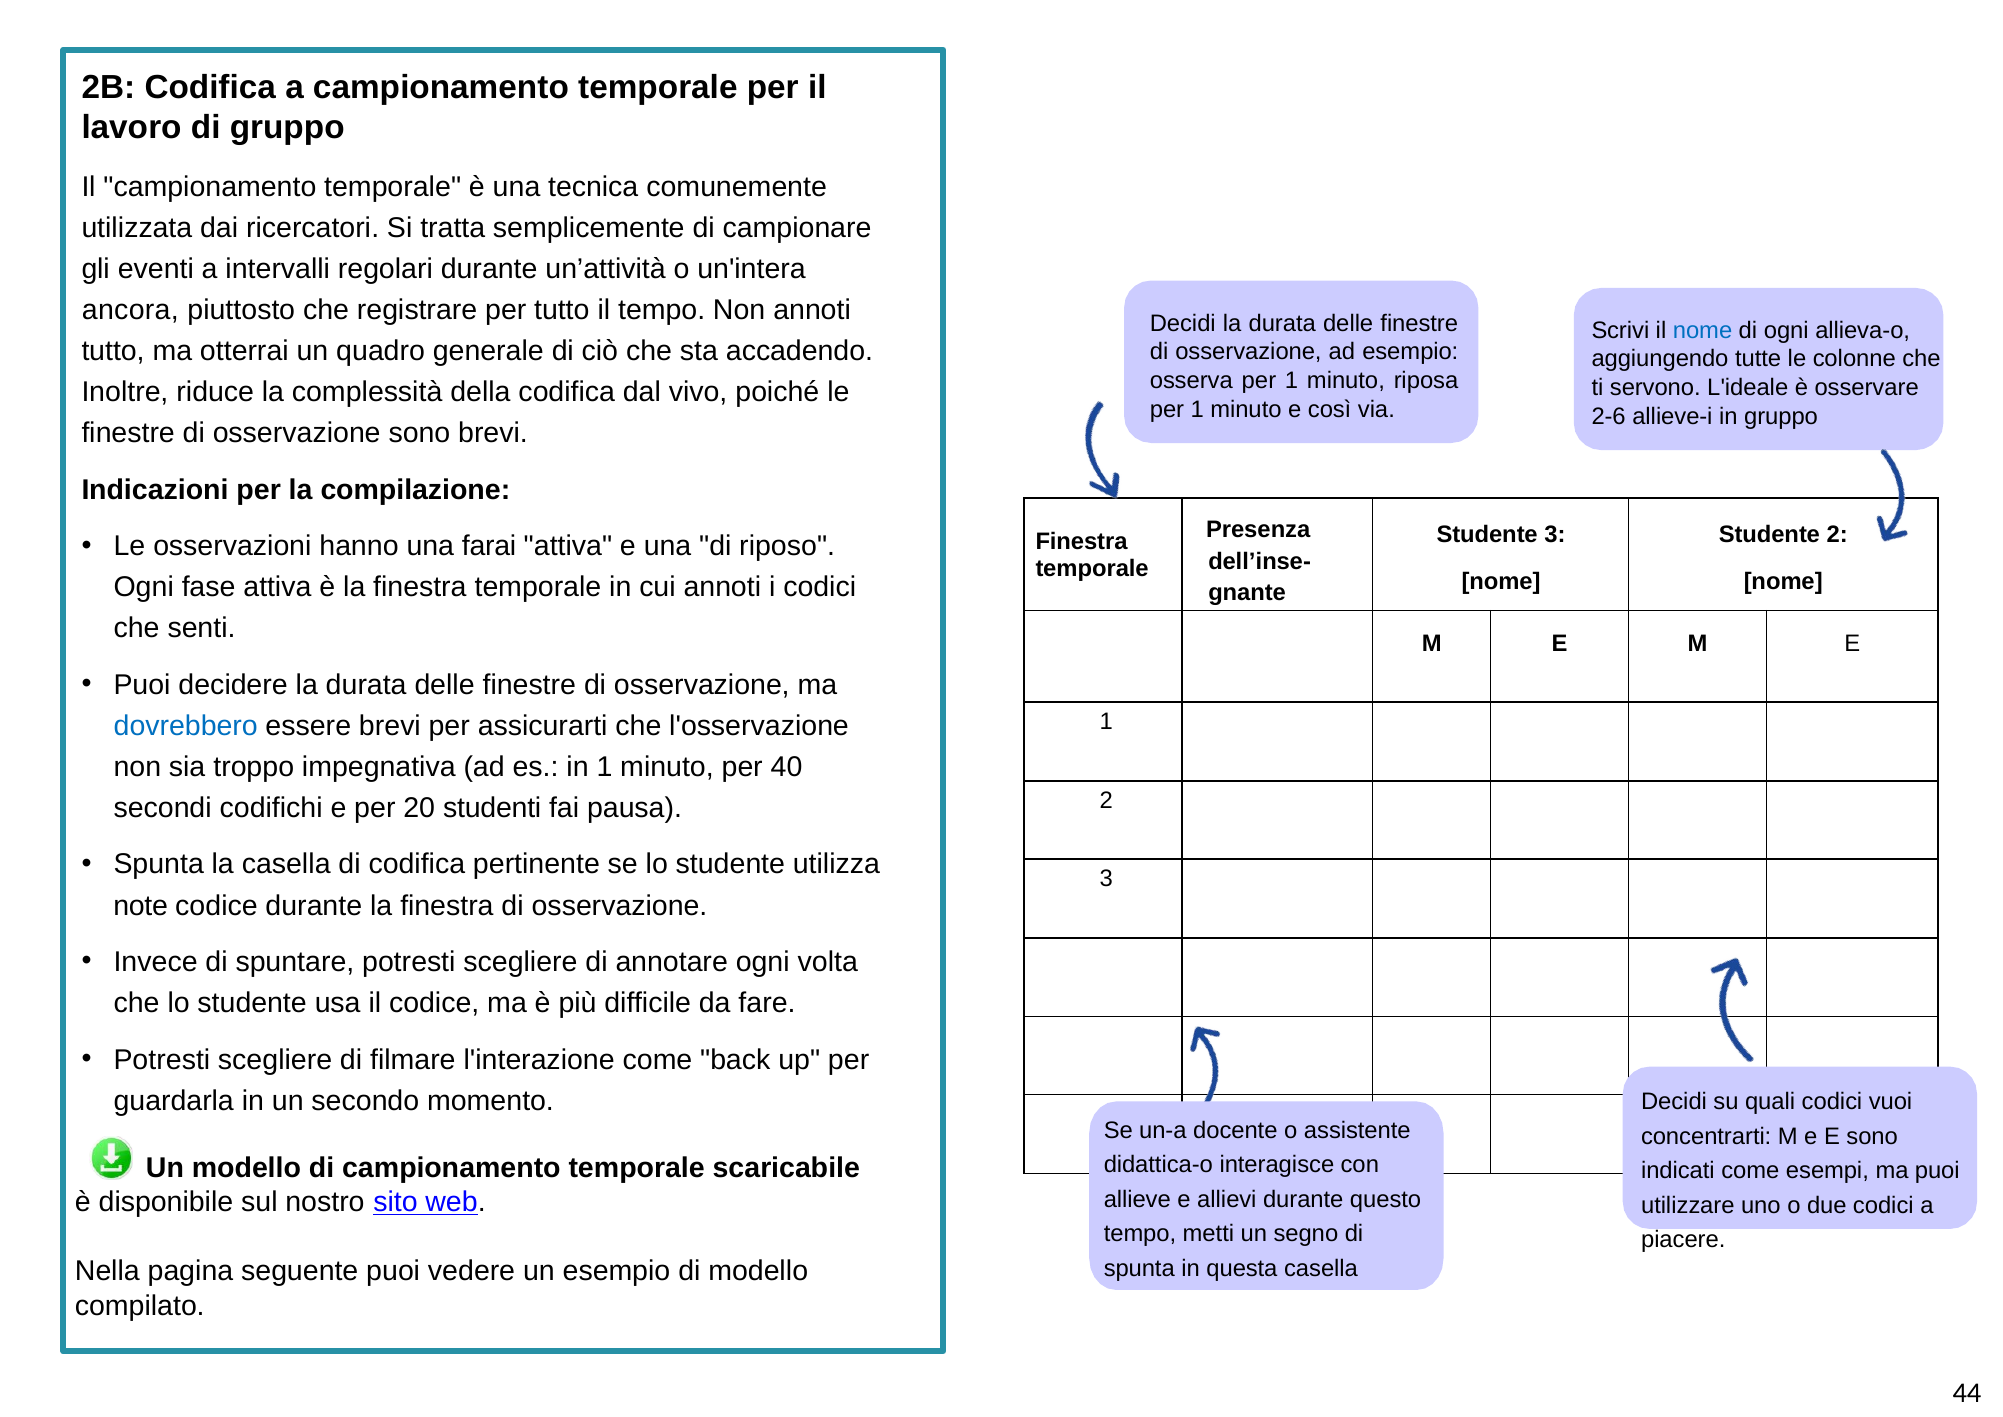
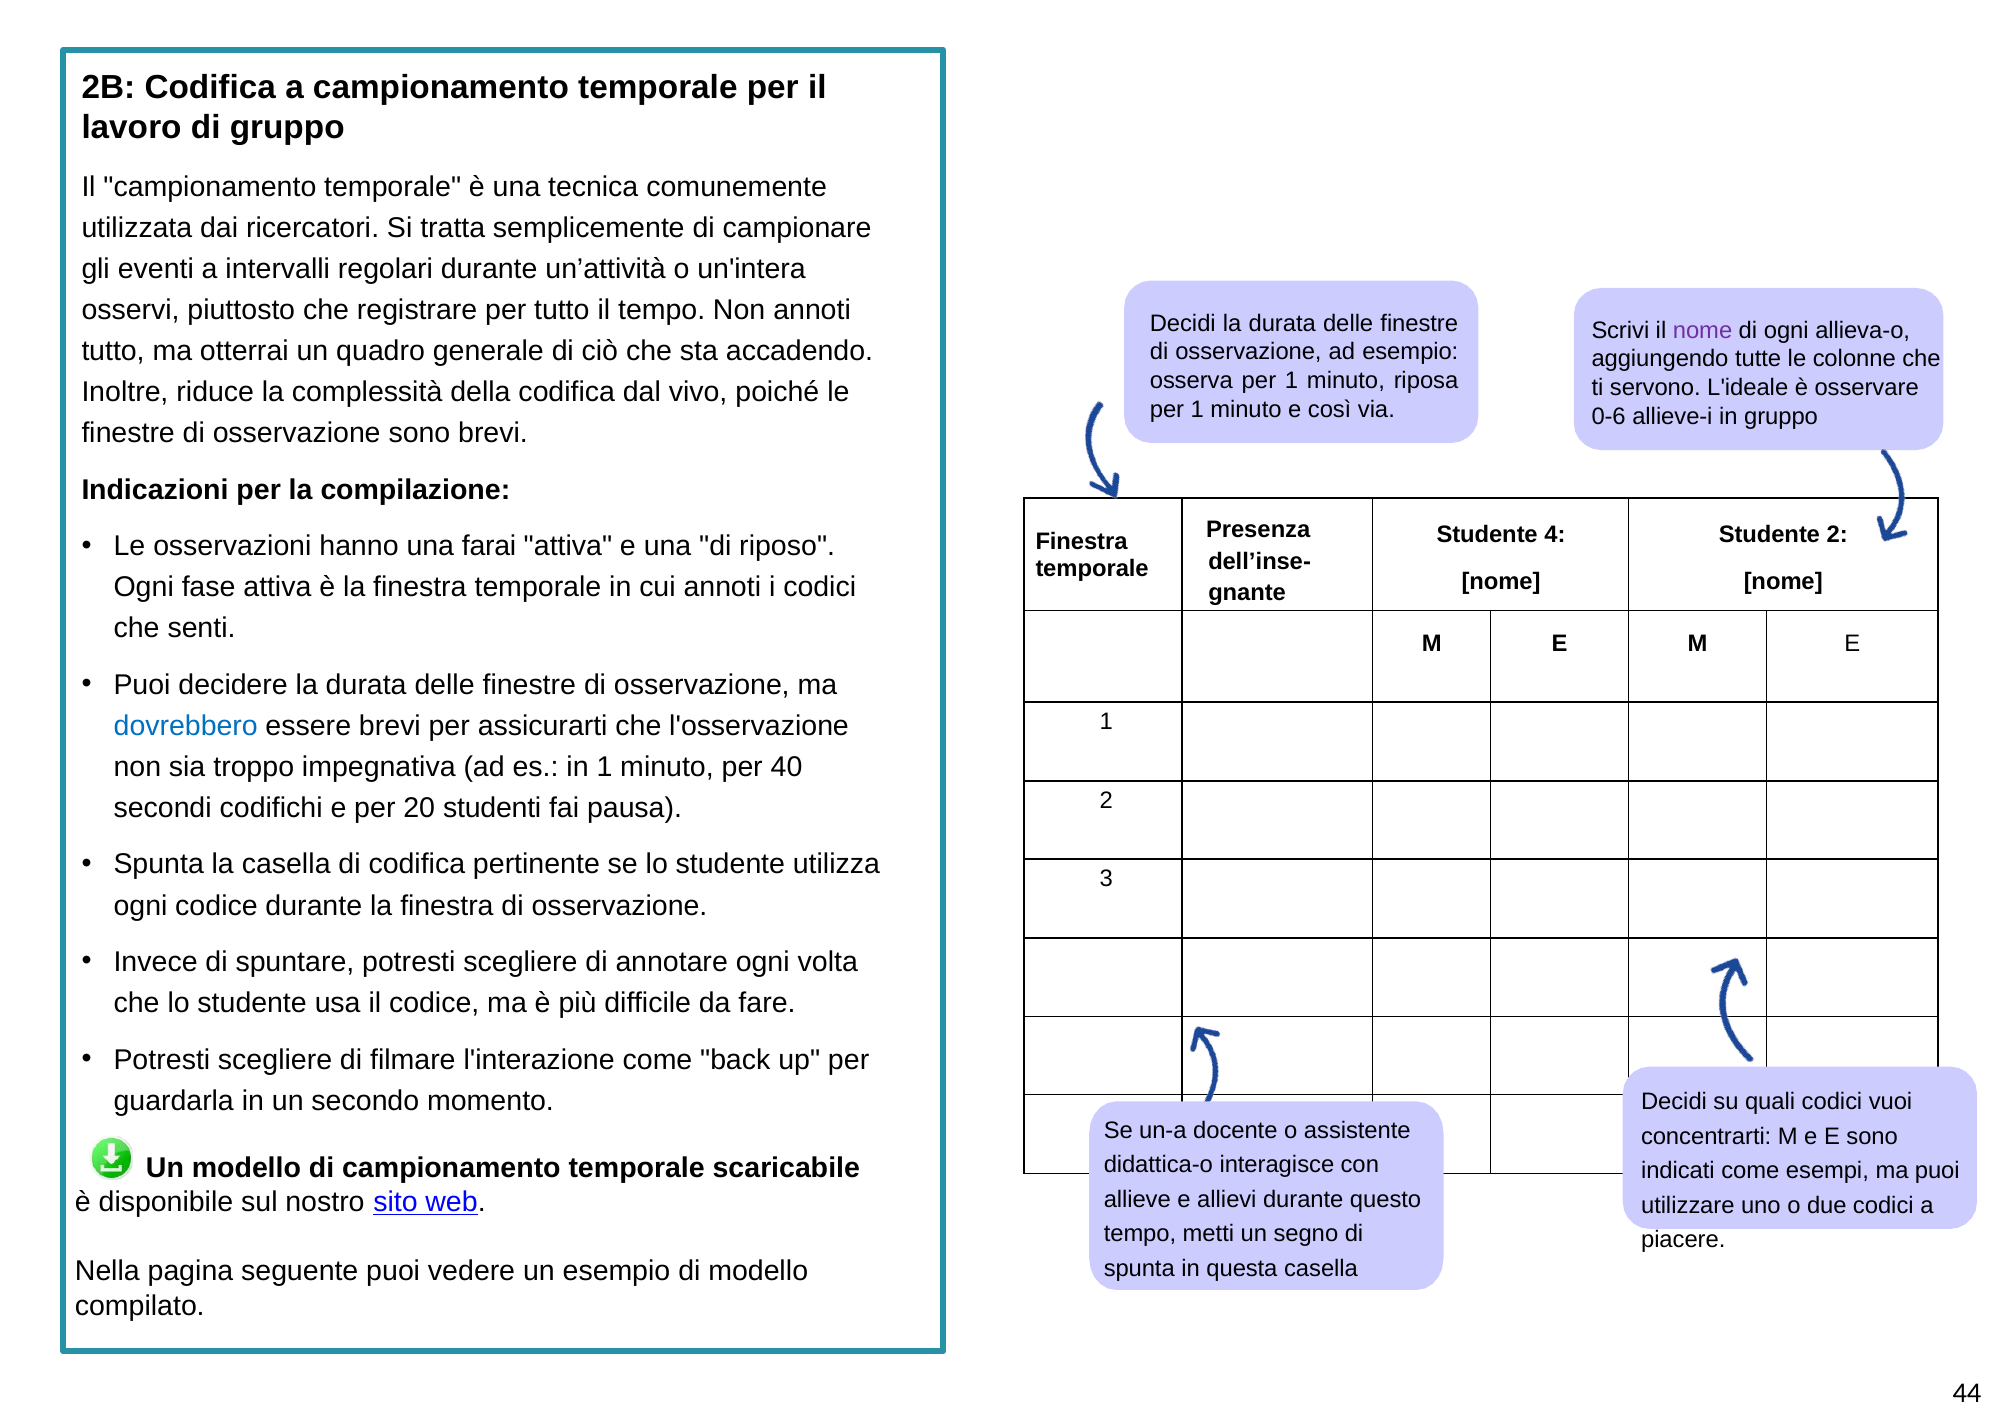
ancora: ancora -> osservi
nome at (1703, 330) colour: blue -> purple
2-6: 2-6 -> 0-6
Studente 3: 3 -> 4
note at (141, 905): note -> ogni
